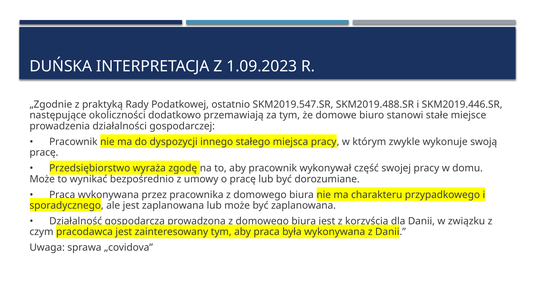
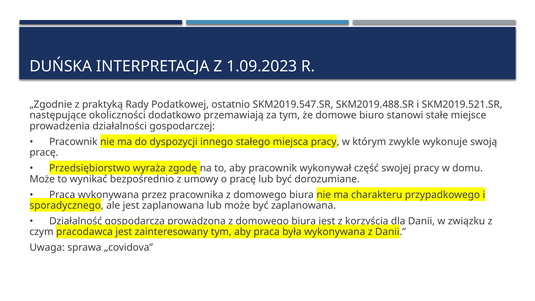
SKM2019.446.SR: SKM2019.446.SR -> SKM2019.521.SR
